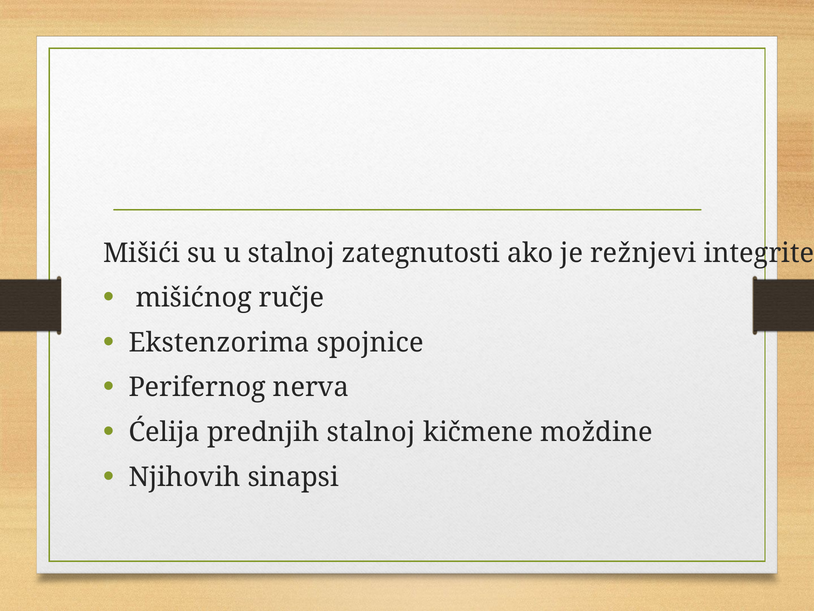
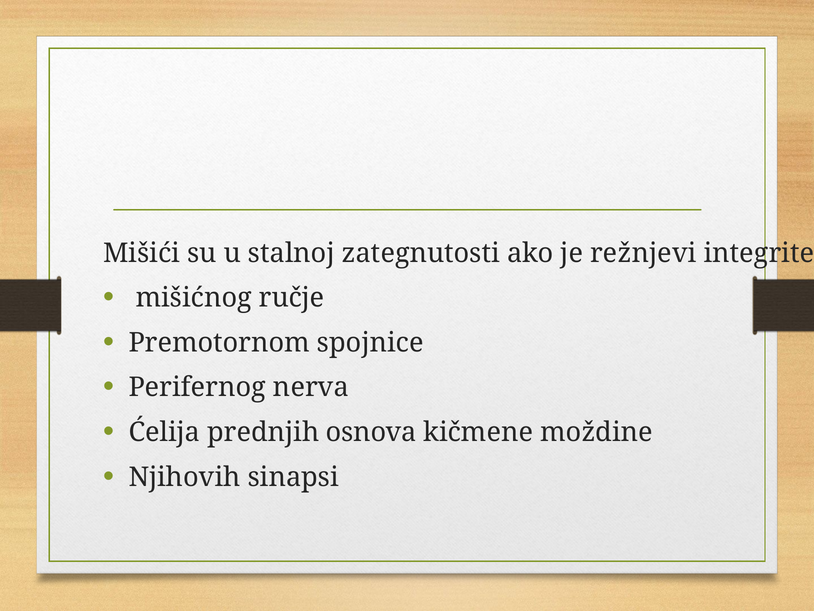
Ekstenzorima: Ekstenzorima -> Premotornom
prednjih stalnoj: stalnoj -> osnova
